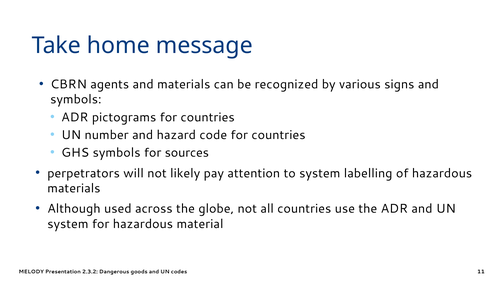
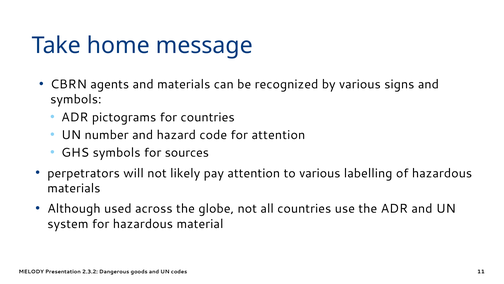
code for countries: countries -> attention
to system: system -> various
